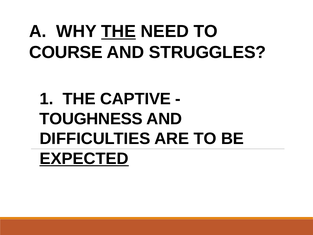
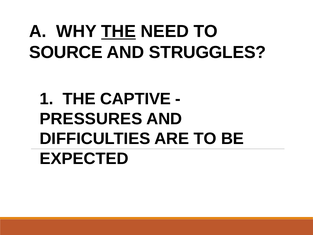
COURSE: COURSE -> SOURCE
TOUGHNESS: TOUGHNESS -> PRESSURES
EXPECTED underline: present -> none
